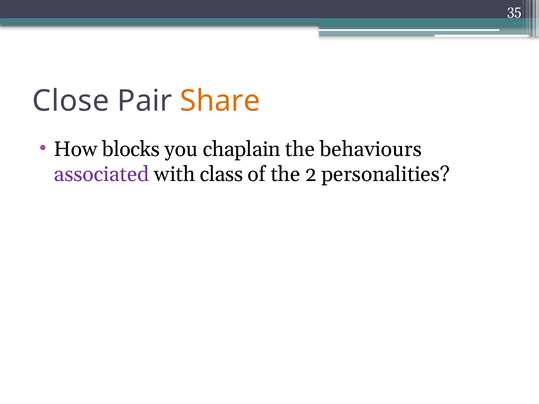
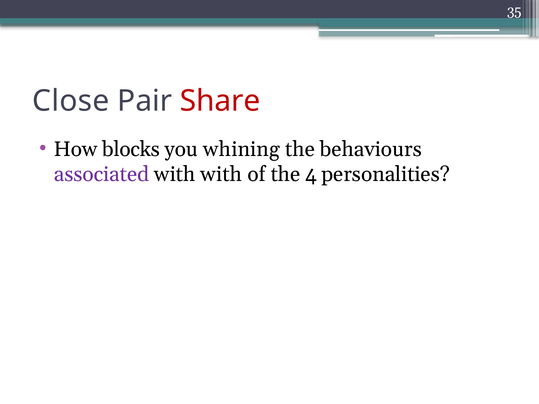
Share colour: orange -> red
chaplain: chaplain -> whining
with class: class -> with
2: 2 -> 4
